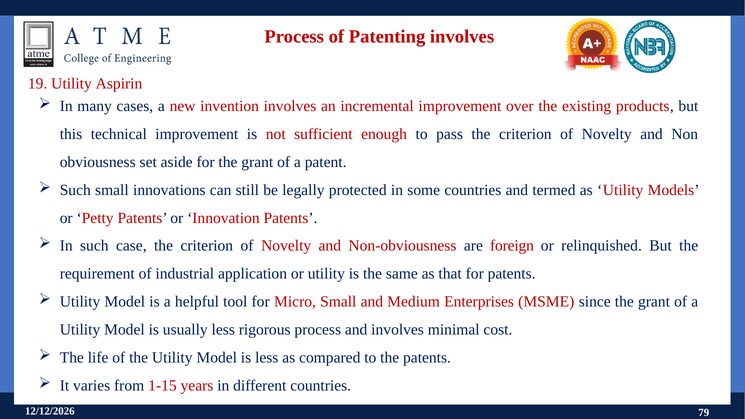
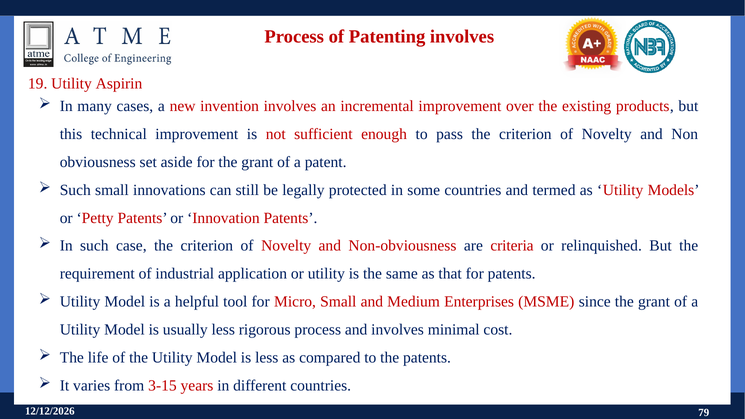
foreign: foreign -> criteria
1-15: 1-15 -> 3-15
